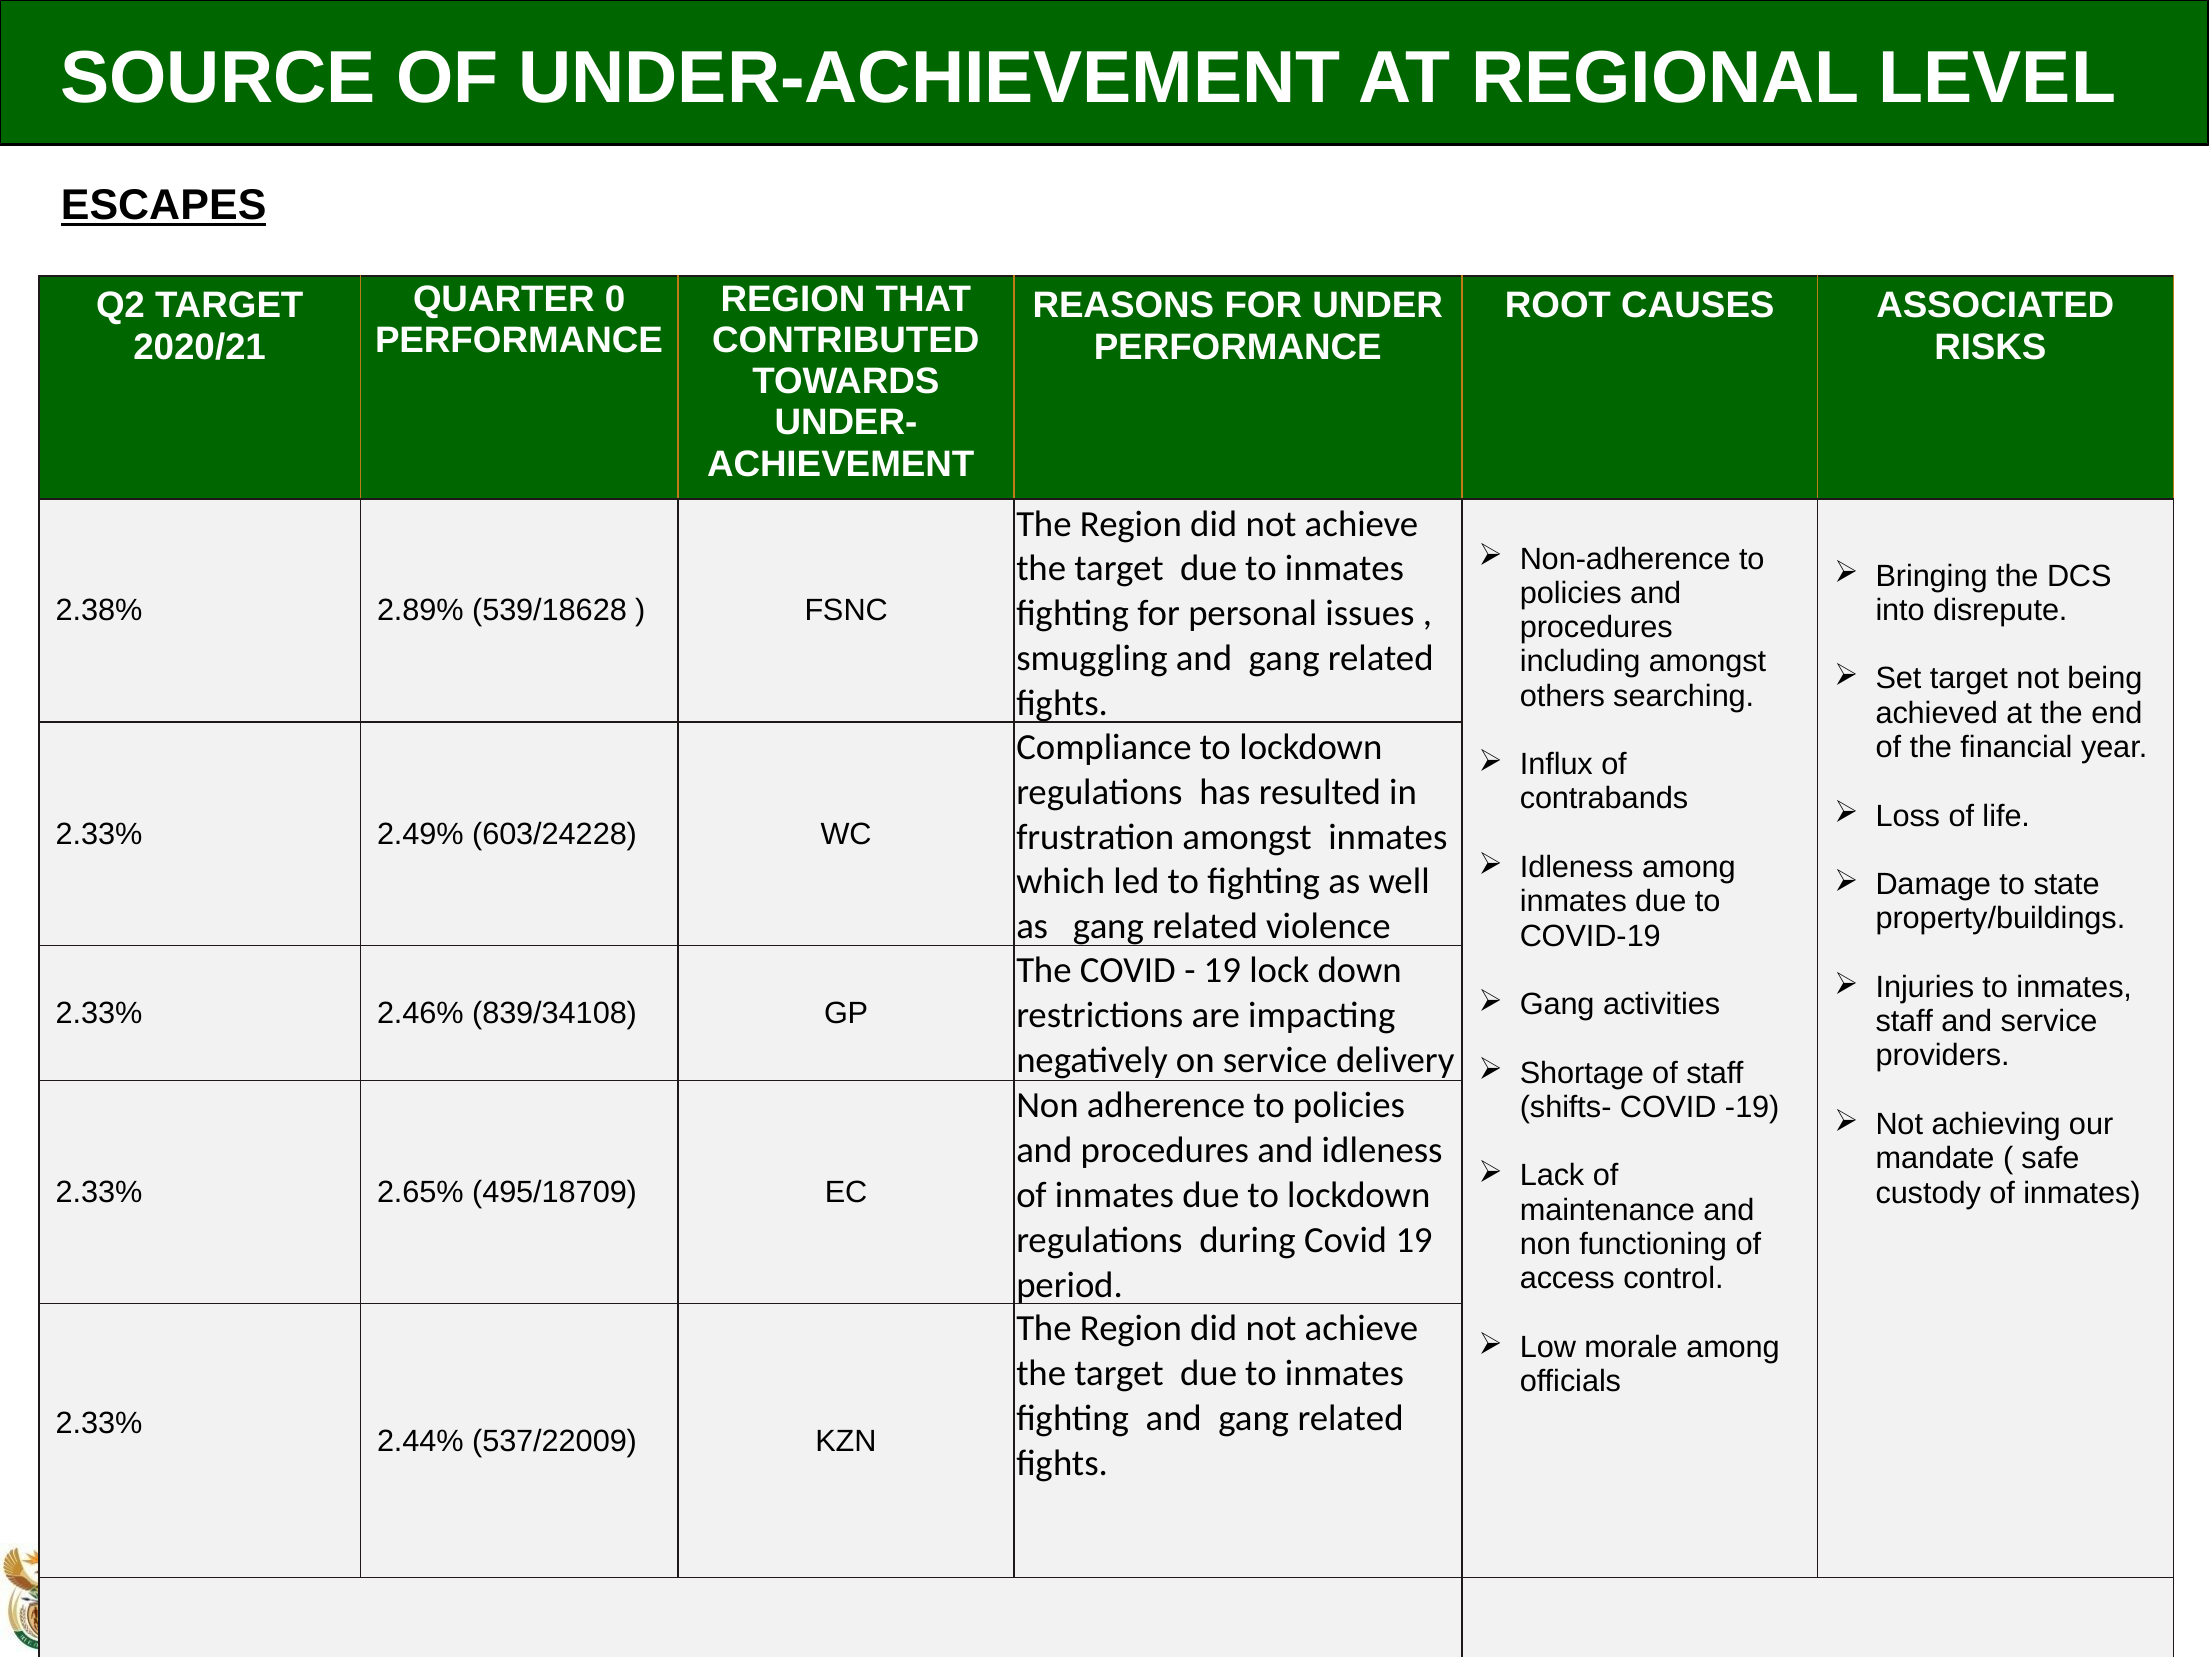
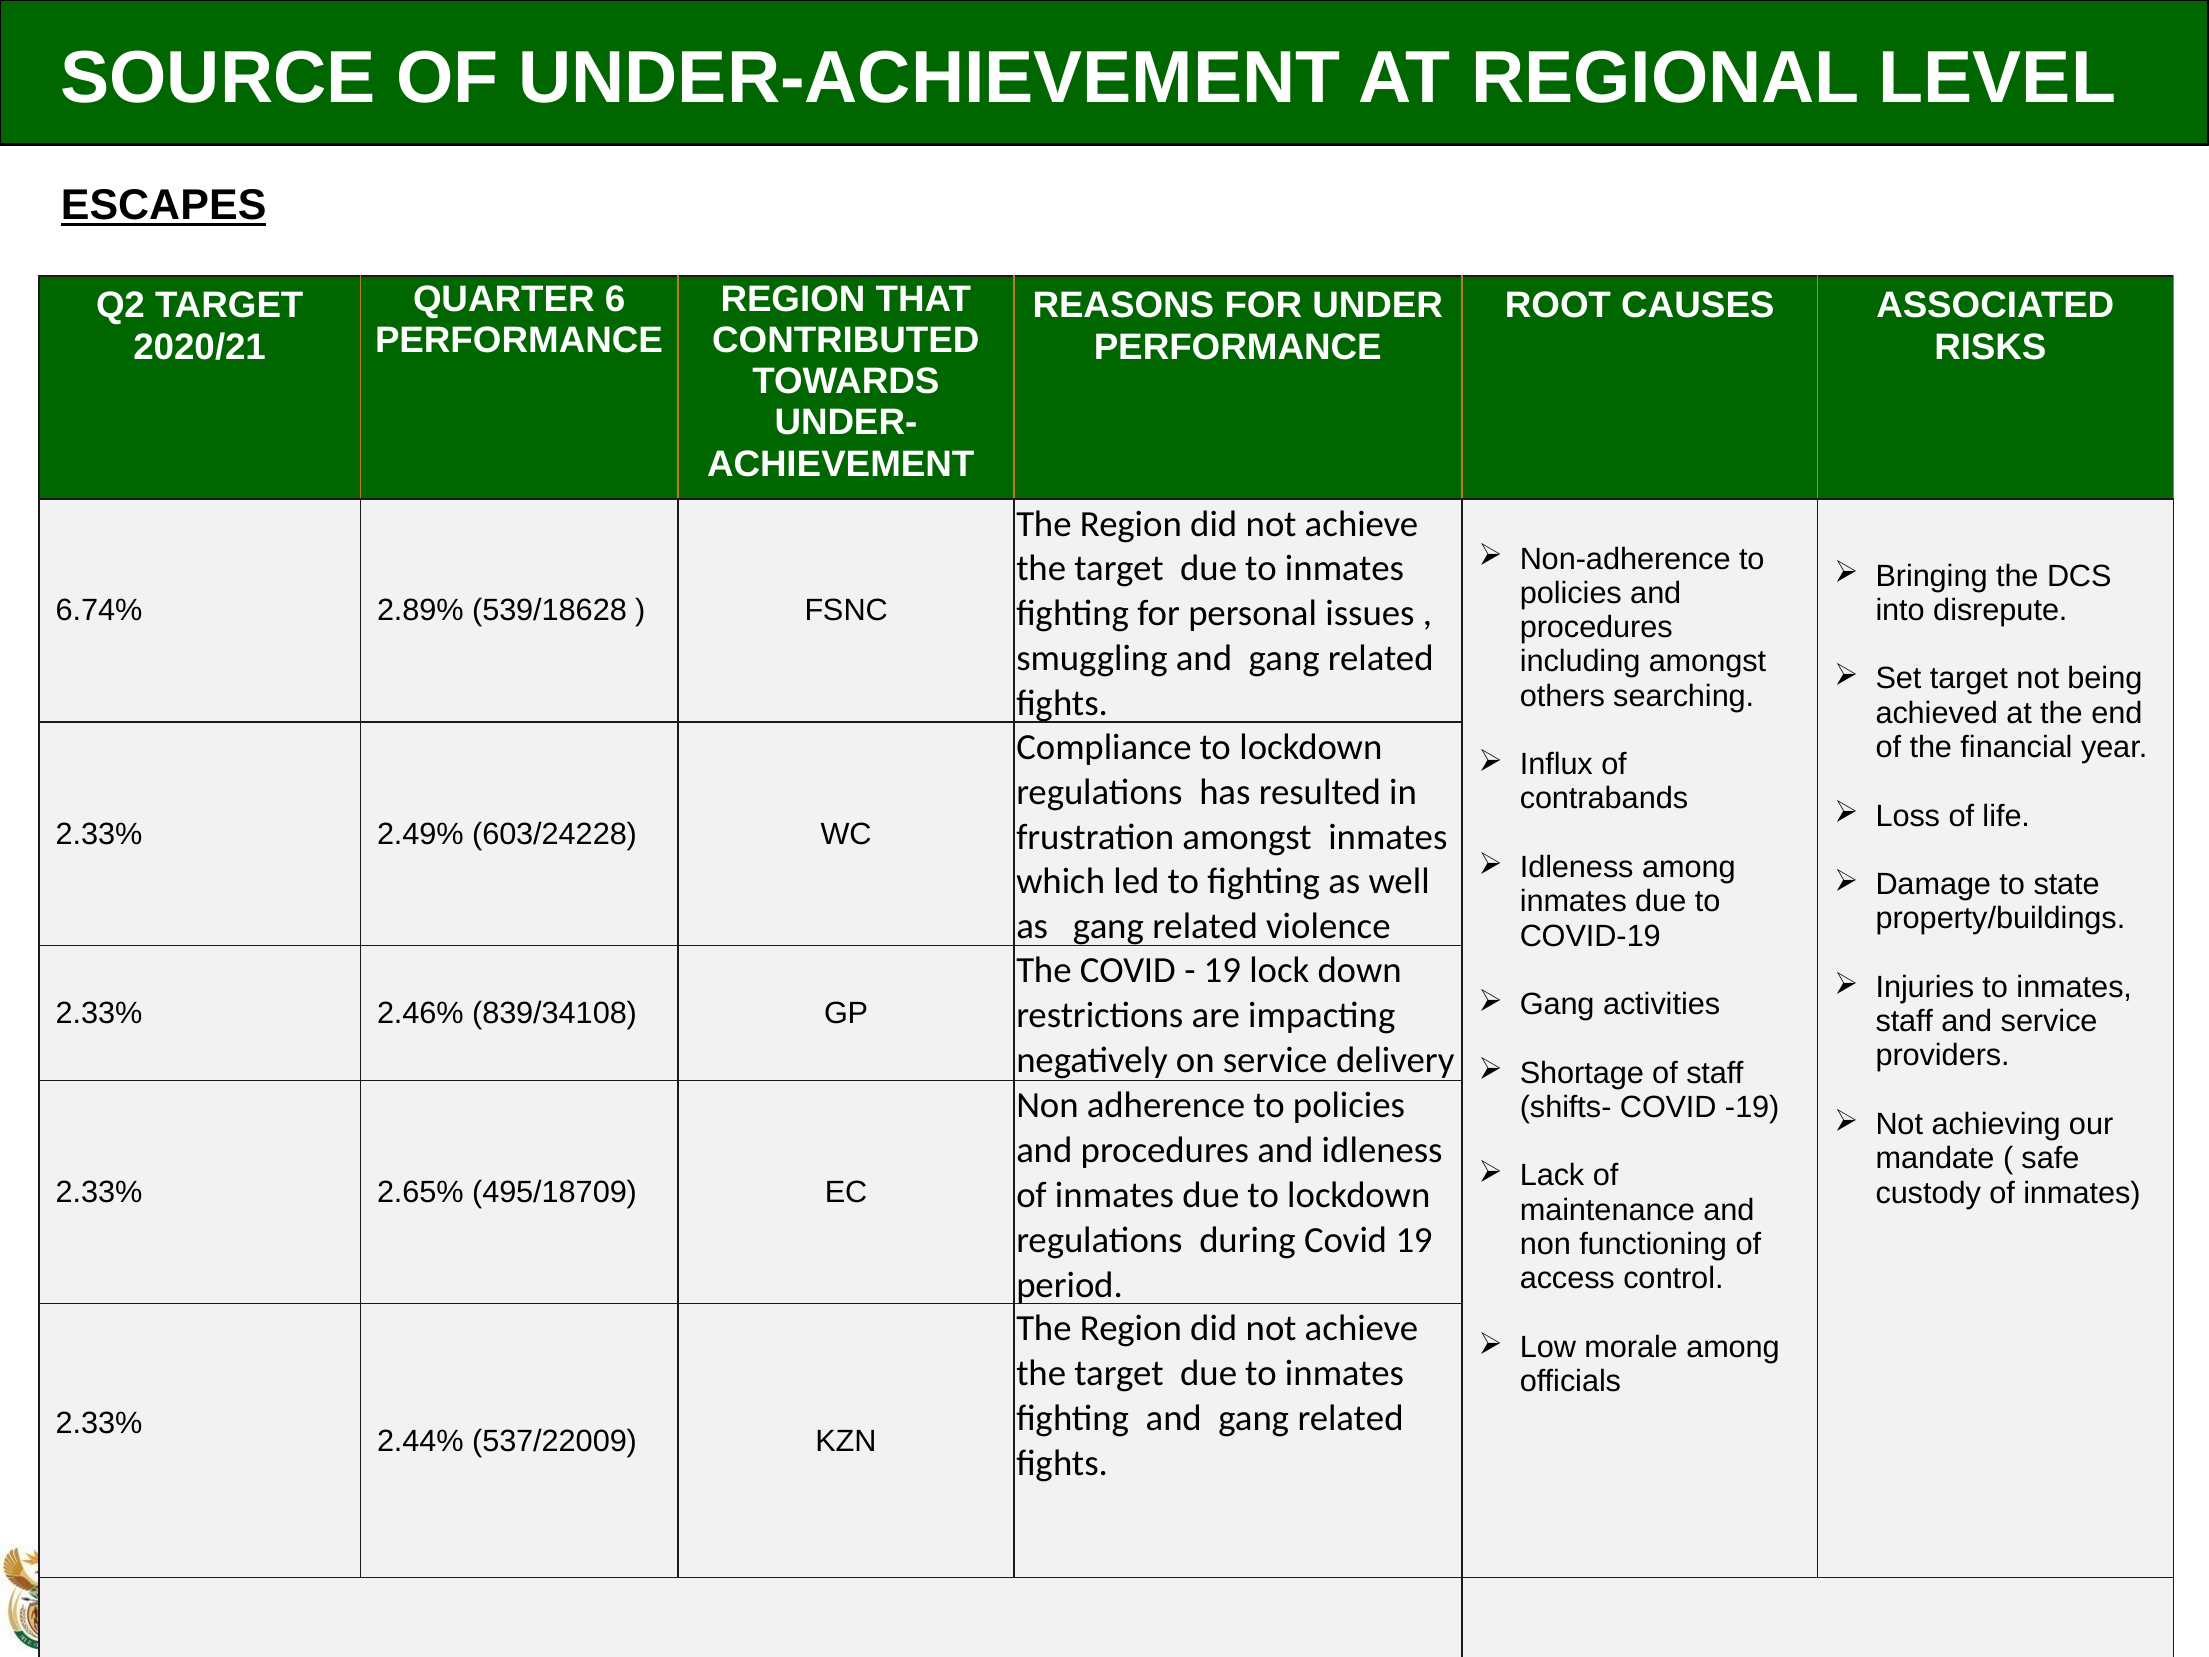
0: 0 -> 6
2.38%: 2.38% -> 6.74%
